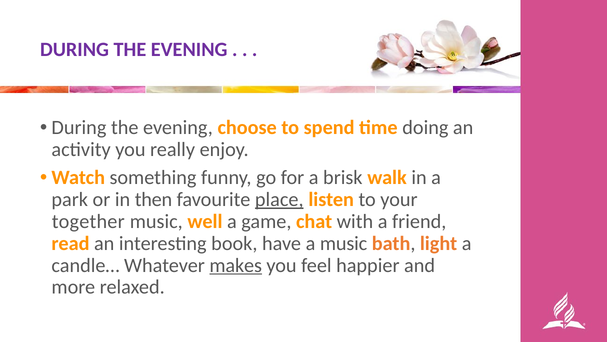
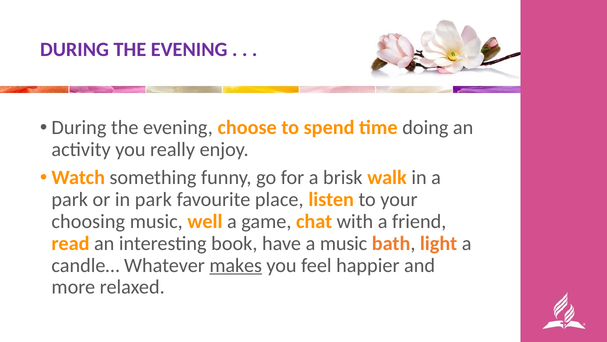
in then: then -> park
place underline: present -> none
together: together -> choosing
